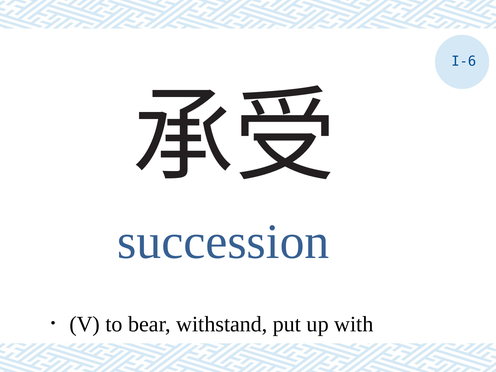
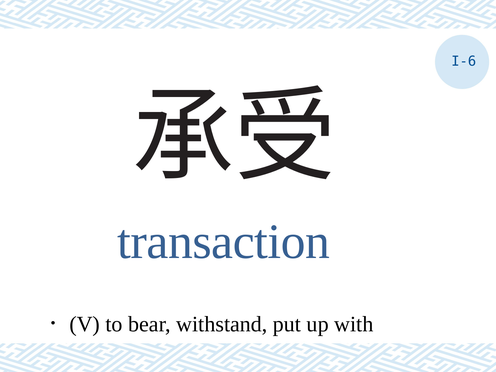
succession: succession -> transaction
